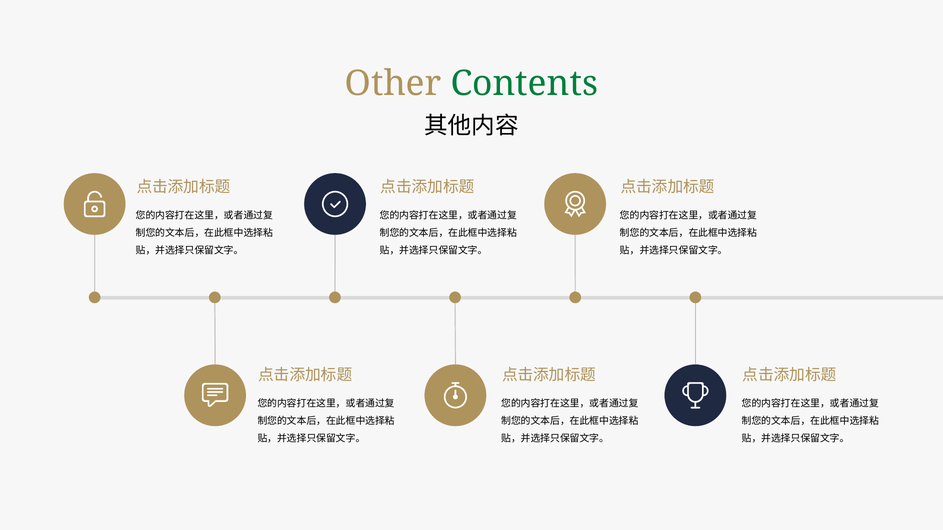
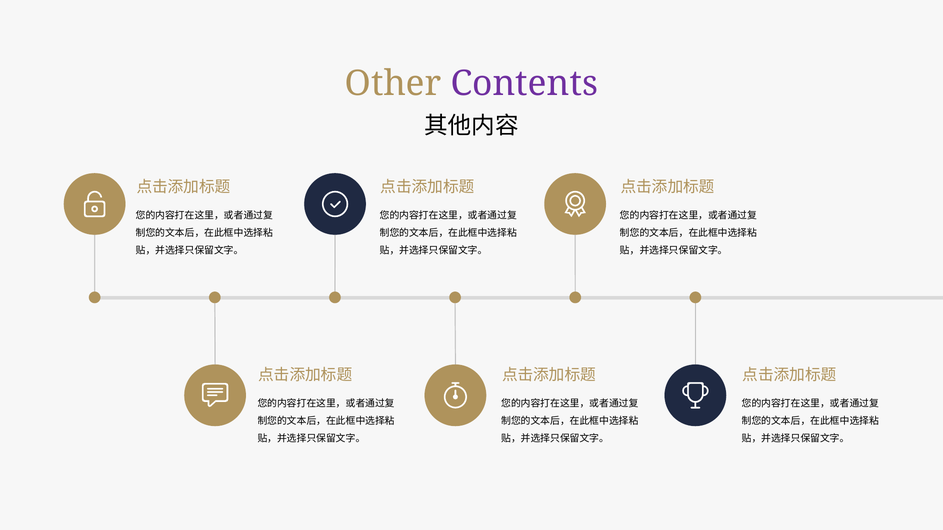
Contents colour: green -> purple
